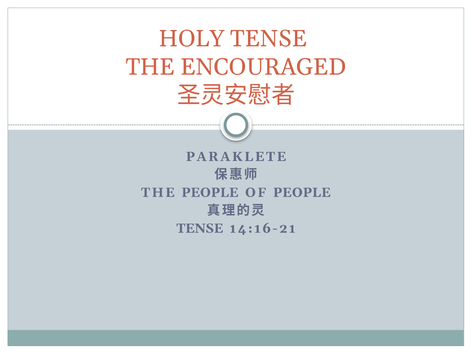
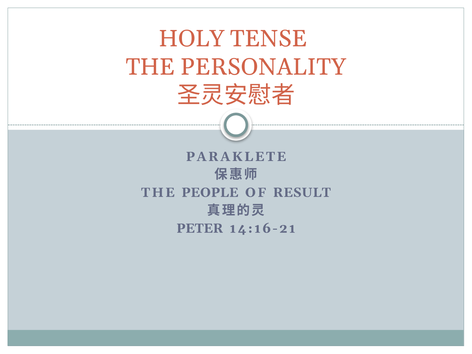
ENCOURAGED: ENCOURAGED -> PERSONALITY
OF PEOPLE: PEOPLE -> RESULT
TENSE at (200, 228): TENSE -> PETER
